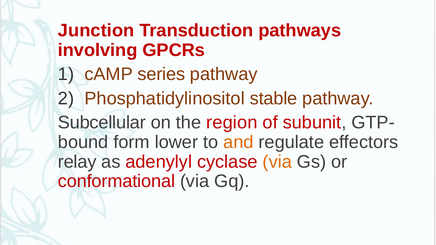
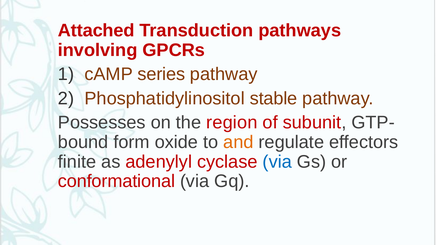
Junction: Junction -> Attached
Subcellular: Subcellular -> Possesses
lower: lower -> oxide
relay: relay -> finite
via at (277, 162) colour: orange -> blue
